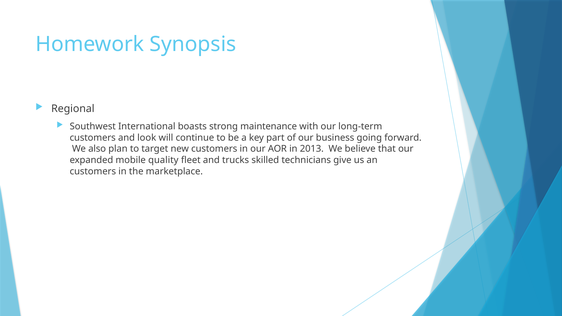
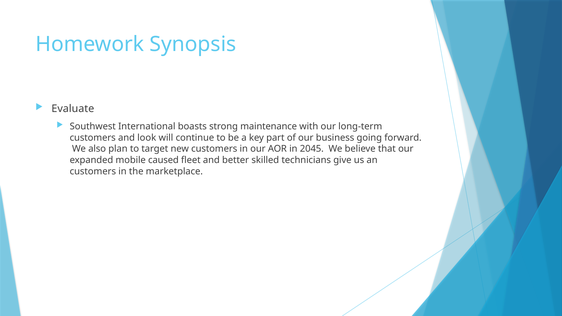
Regional: Regional -> Evaluate
2013: 2013 -> 2045
quality: quality -> caused
trucks: trucks -> better
